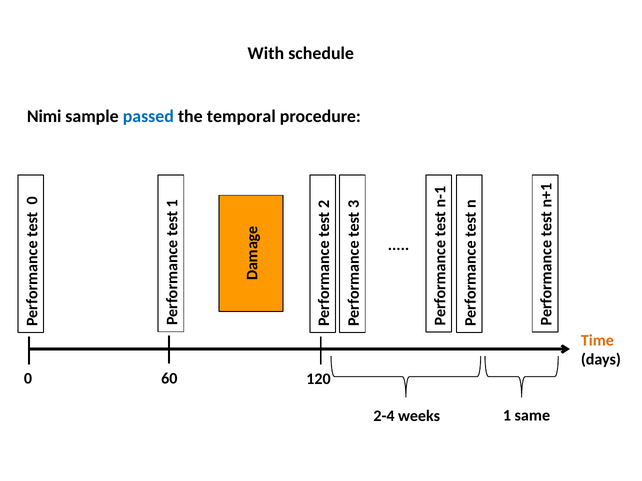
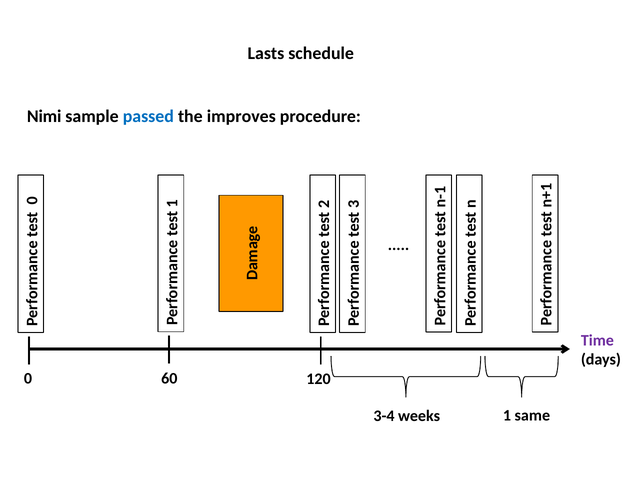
With: With -> Lasts
temporal: temporal -> improves
Time colour: orange -> purple
2-4: 2-4 -> 3-4
